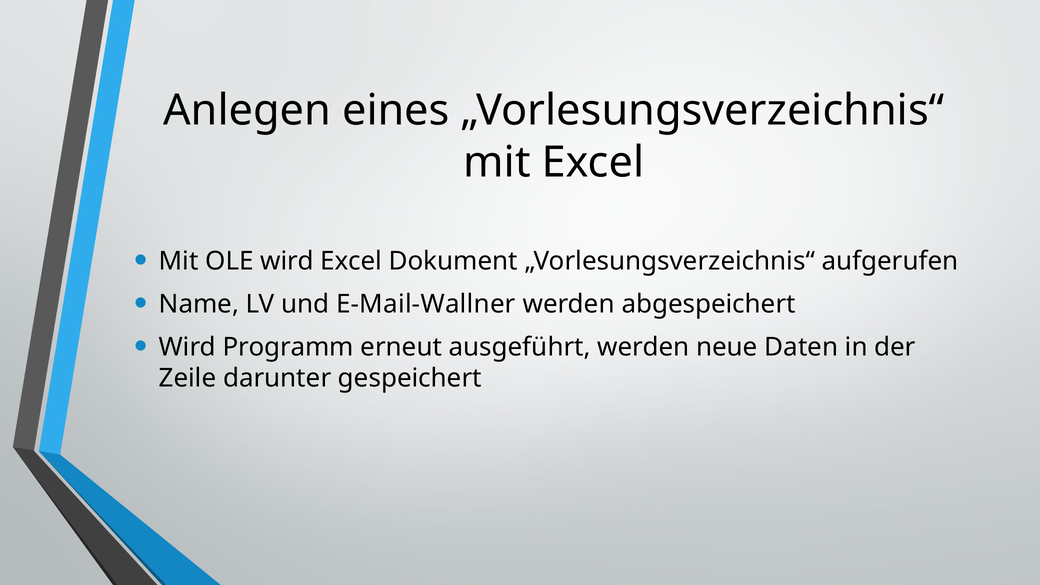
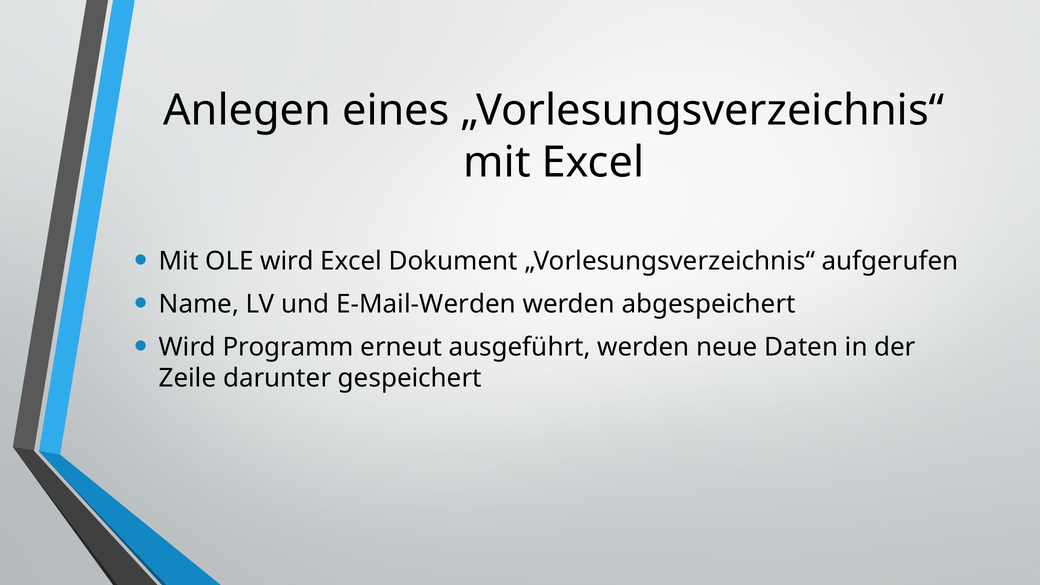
E-Mail-Wallner: E-Mail-Wallner -> E-Mail-Werden
